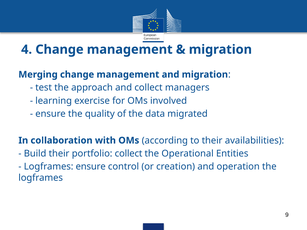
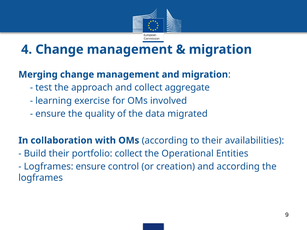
managers: managers -> aggregate
and operation: operation -> according
